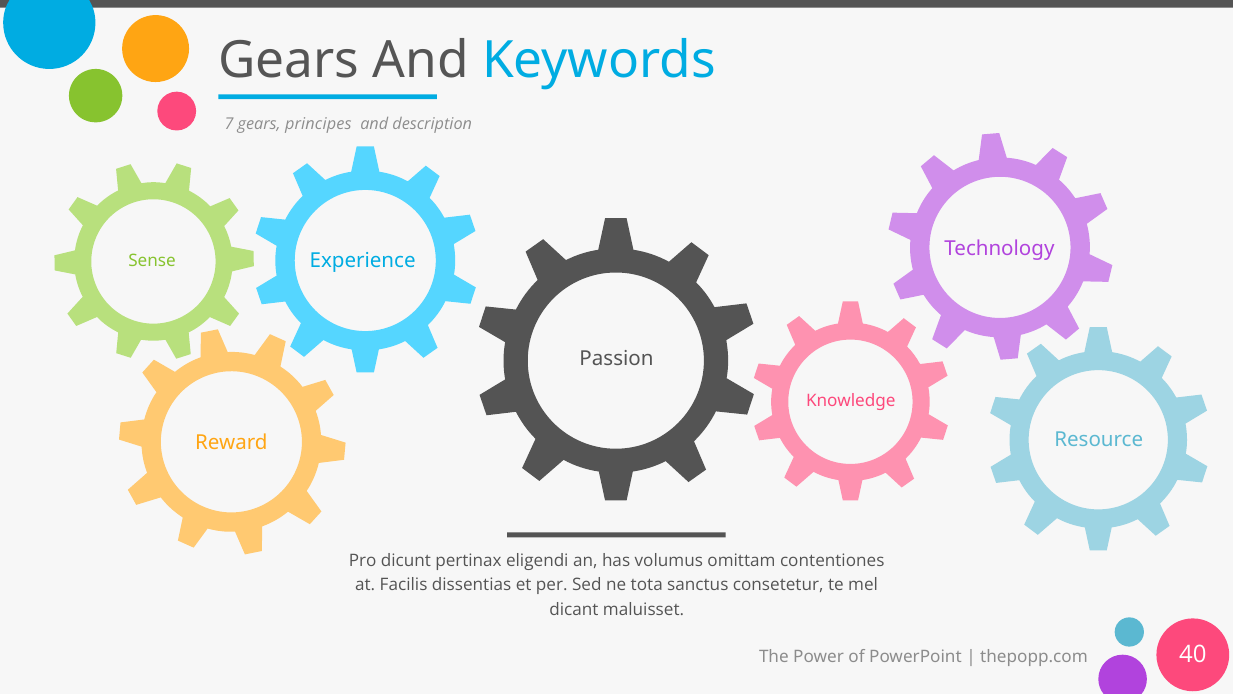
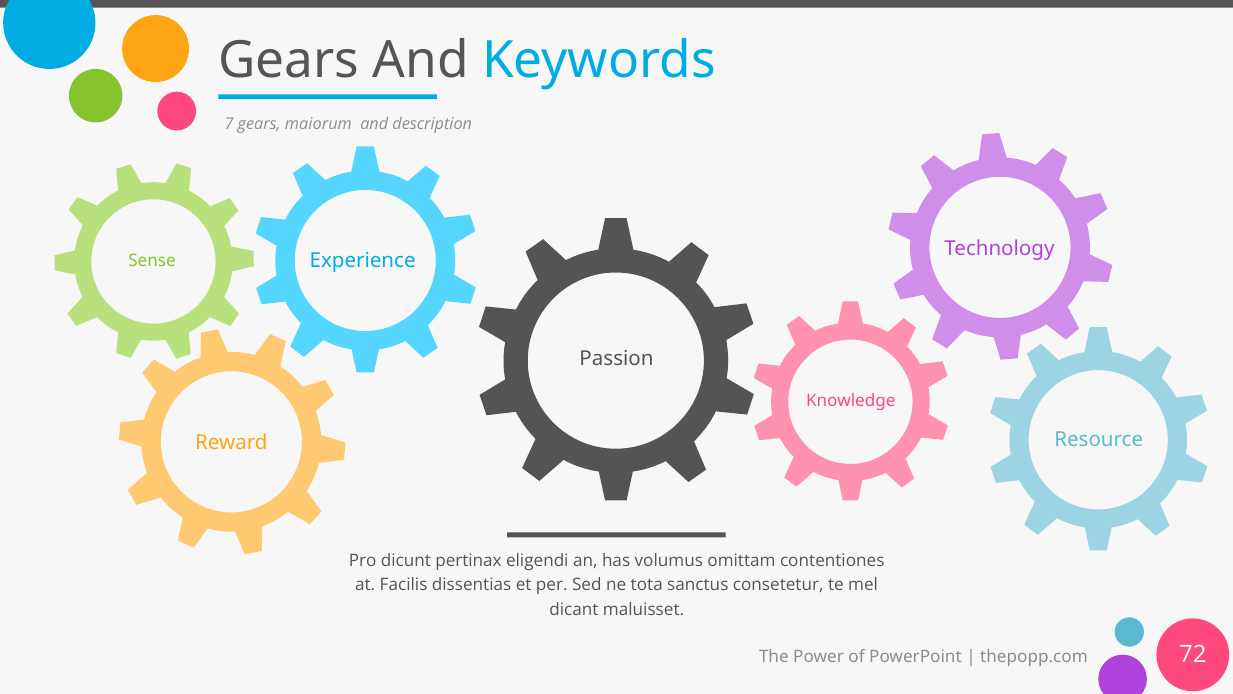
principes: principes -> maiorum
40: 40 -> 72
